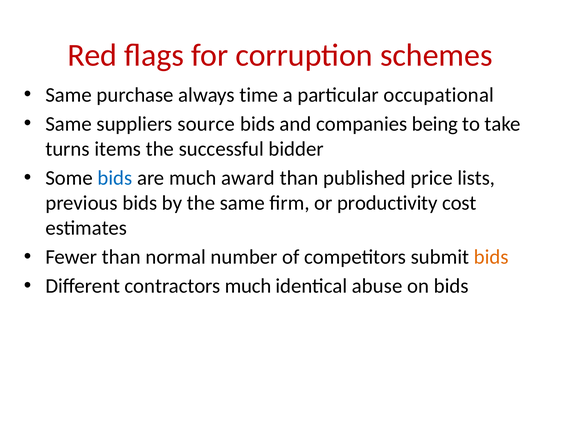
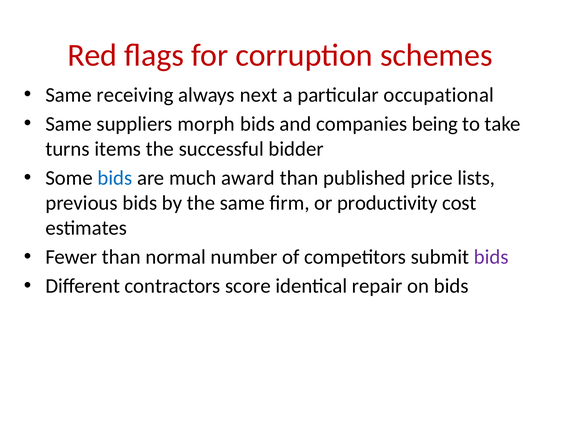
purchase: purchase -> receiving
time: time -> next
source: source -> morph
bids at (491, 257) colour: orange -> purple
contractors much: much -> score
abuse: abuse -> repair
